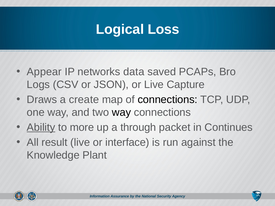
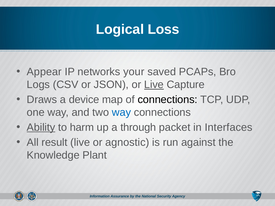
data: data -> your
Live at (154, 85) underline: none -> present
create: create -> device
way at (121, 113) colour: black -> blue
more: more -> harm
Continues: Continues -> Interfaces
interface: interface -> agnostic
